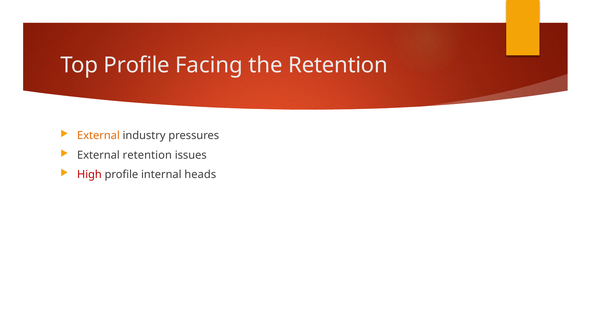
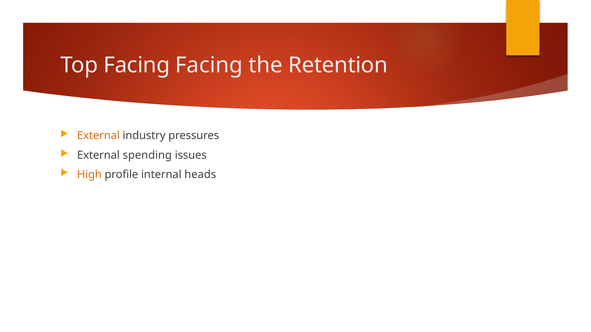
Top Profile: Profile -> Facing
External retention: retention -> spending
High colour: red -> orange
